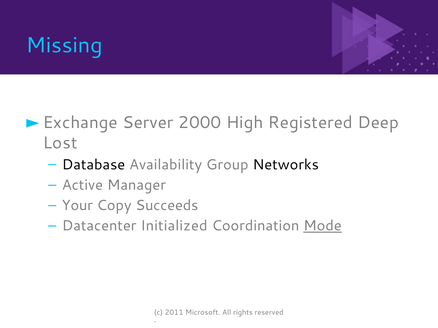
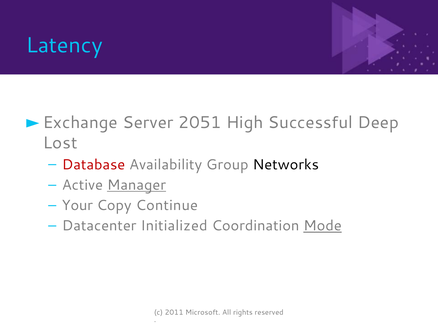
Missing: Missing -> Latency
2000: 2000 -> 2051
Registered: Registered -> Successful
Database colour: black -> red
Manager underline: none -> present
Succeeds: Succeeds -> Continue
